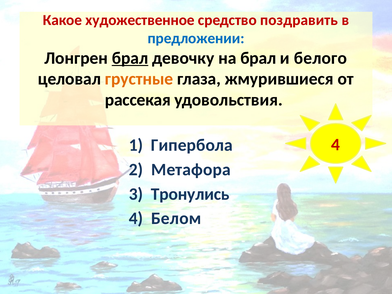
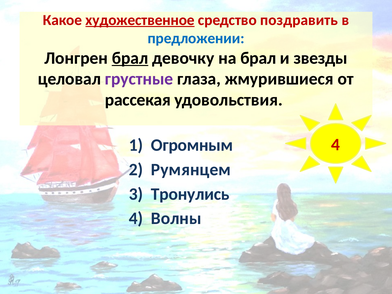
художественное underline: none -> present
белого: белого -> звезды
грустные colour: orange -> purple
Гипербола: Гипербола -> Огромным
Метафора: Метафора -> Румянцем
Белом: Белом -> Волны
